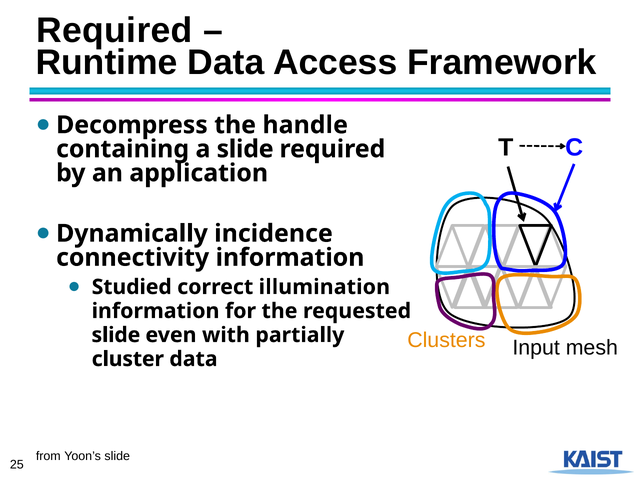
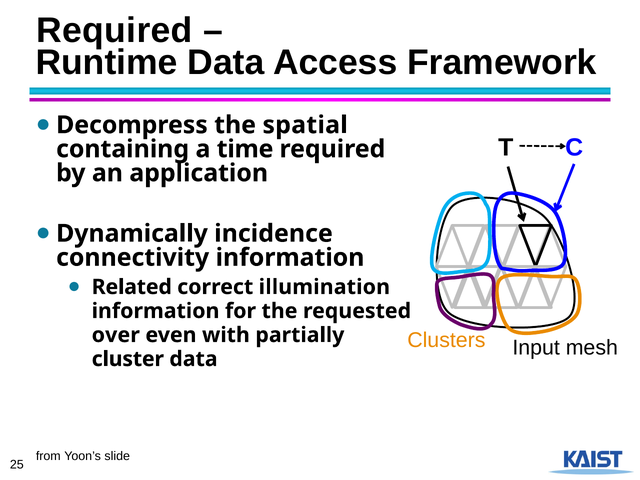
handle: handle -> spatial
a slide: slide -> time
Studied: Studied -> Related
slide at (116, 335): slide -> over
